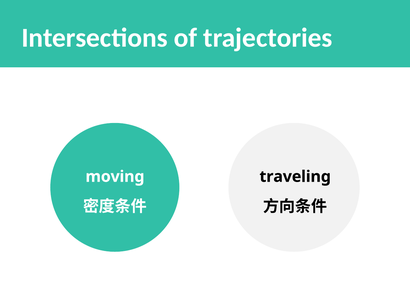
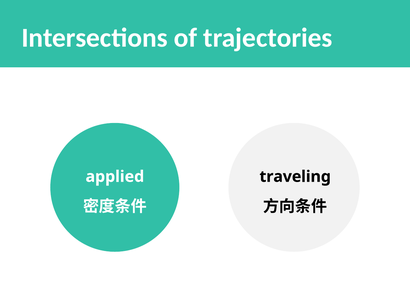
moving: moving -> applied
